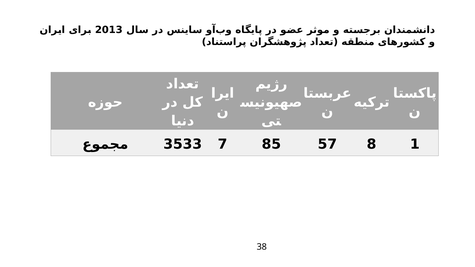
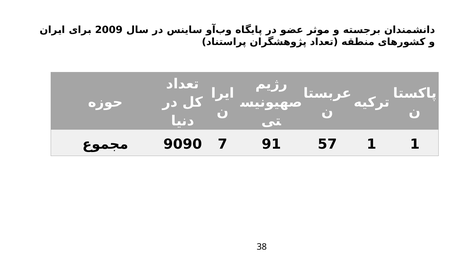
2013: 2013 -> 2009
3533: 3533 -> 9090
85: 85 -> 91
57 8: 8 -> 1
